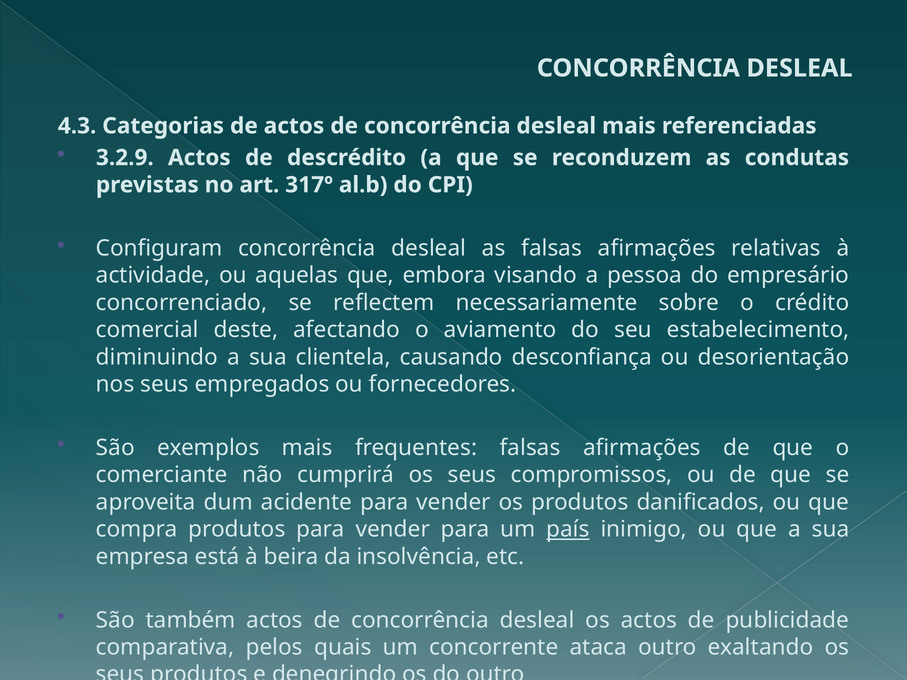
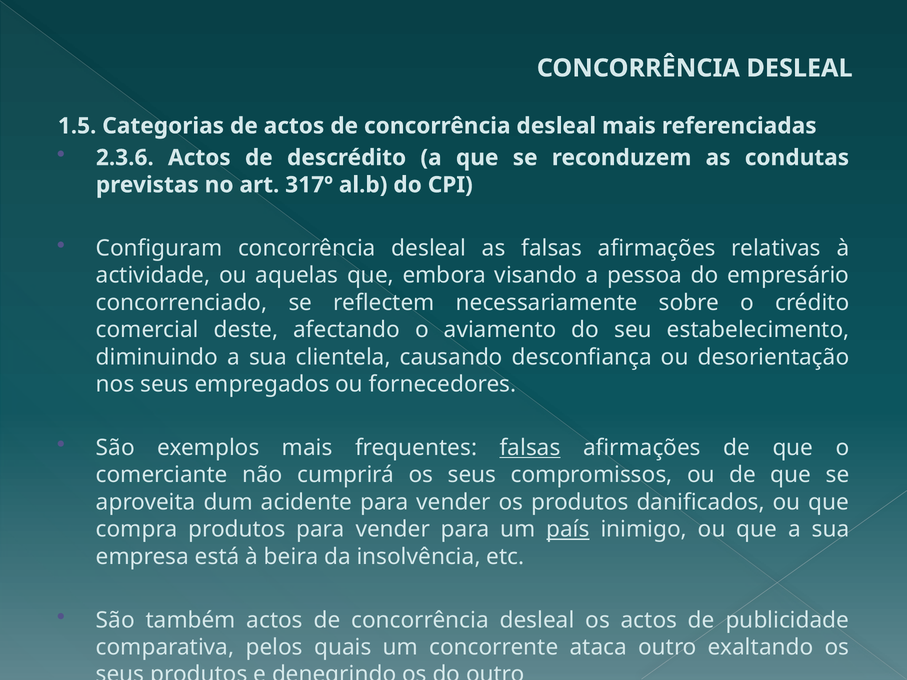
4.3: 4.3 -> 1.5
3.2.9: 3.2.9 -> 2.3.6
falsas at (530, 448) underline: none -> present
